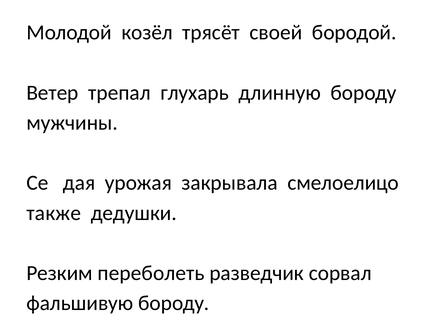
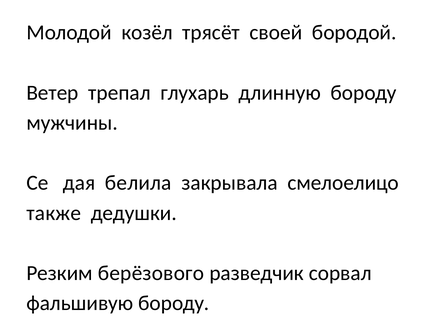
урожая: урожая -> белила
переболеть: переболеть -> берёзового
